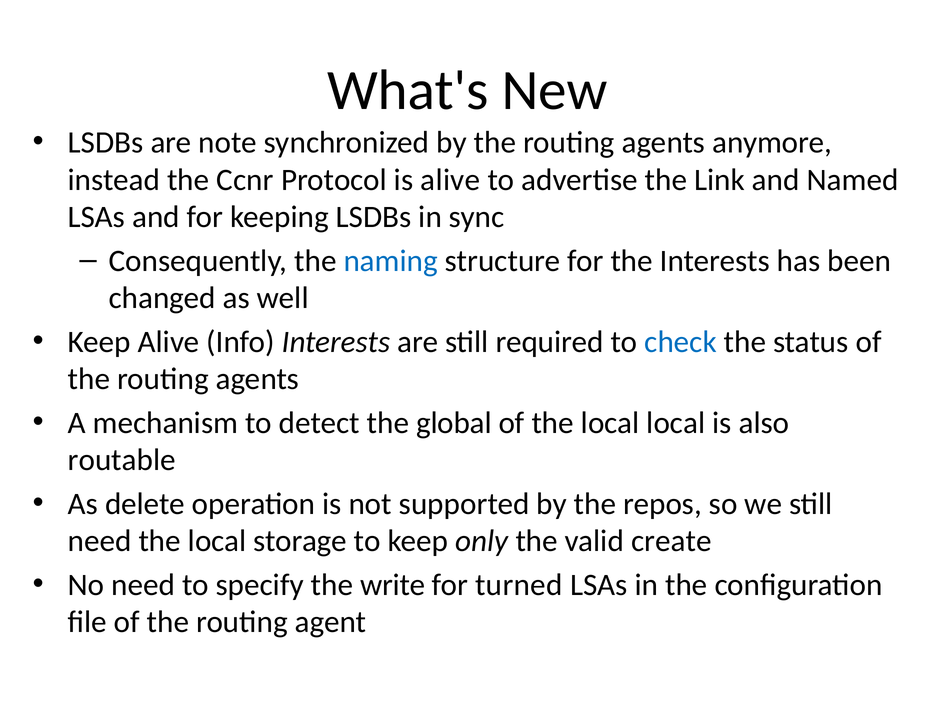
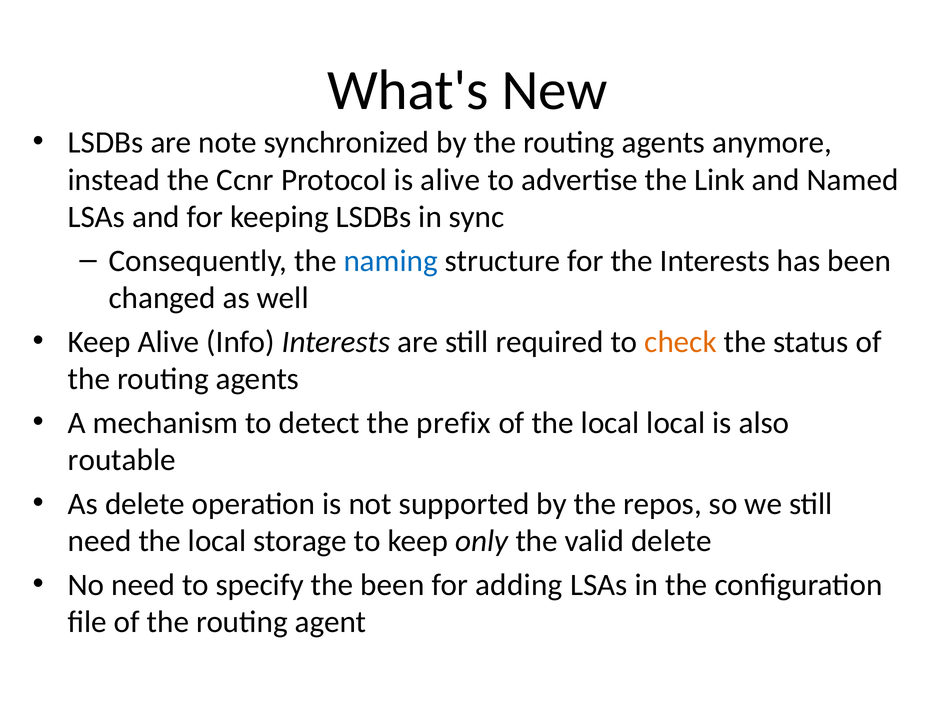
check colour: blue -> orange
global: global -> prefix
valid create: create -> delete
the write: write -> been
turned: turned -> adding
